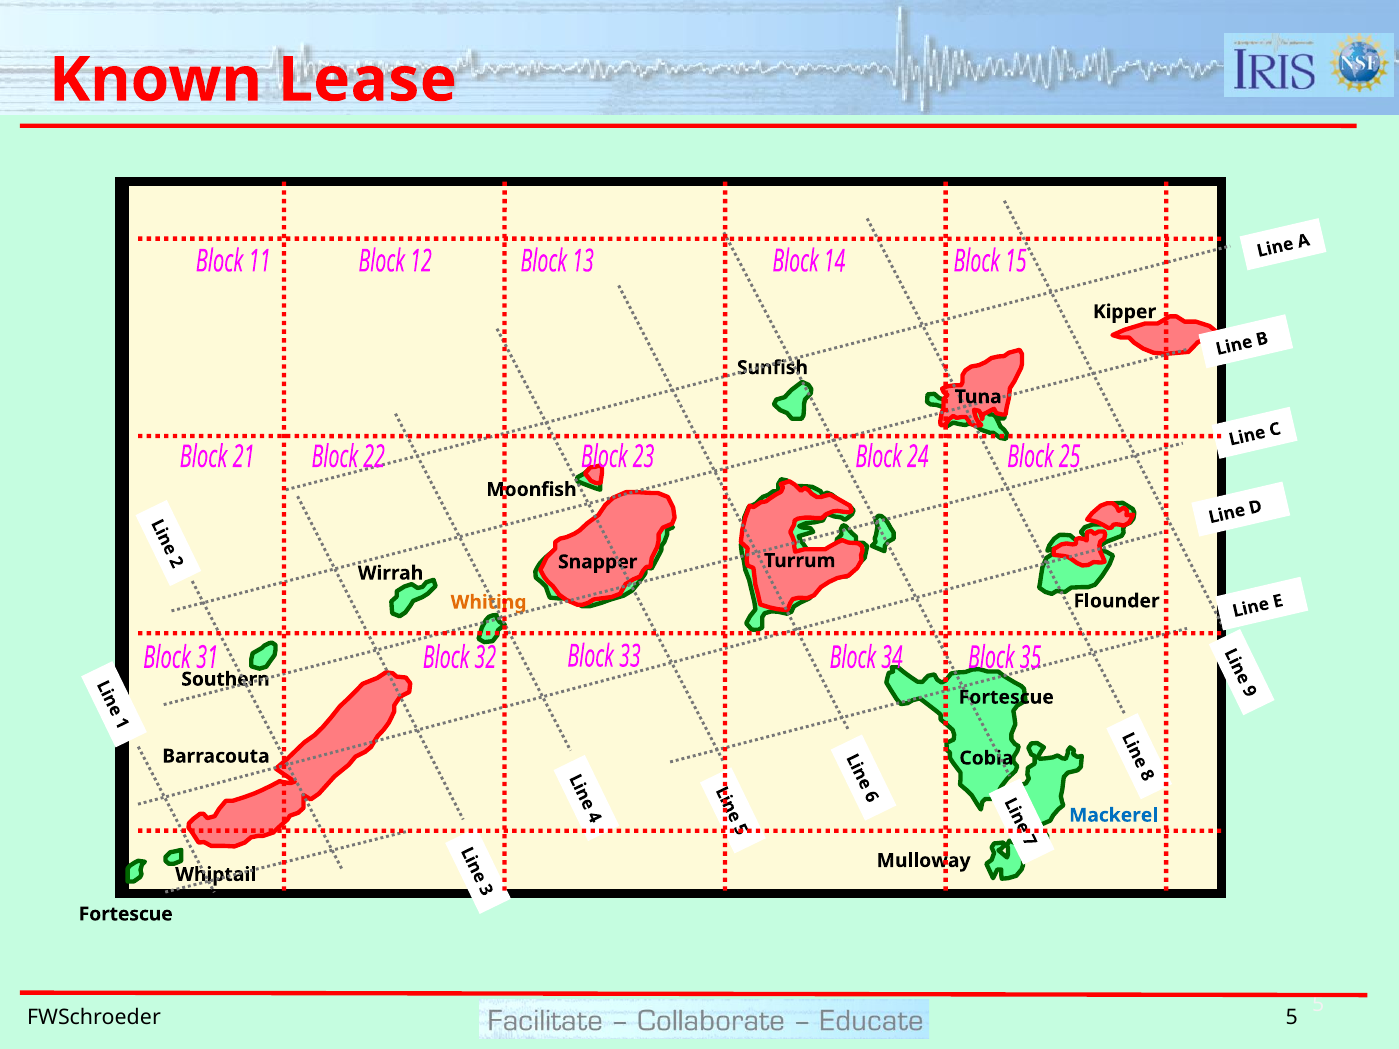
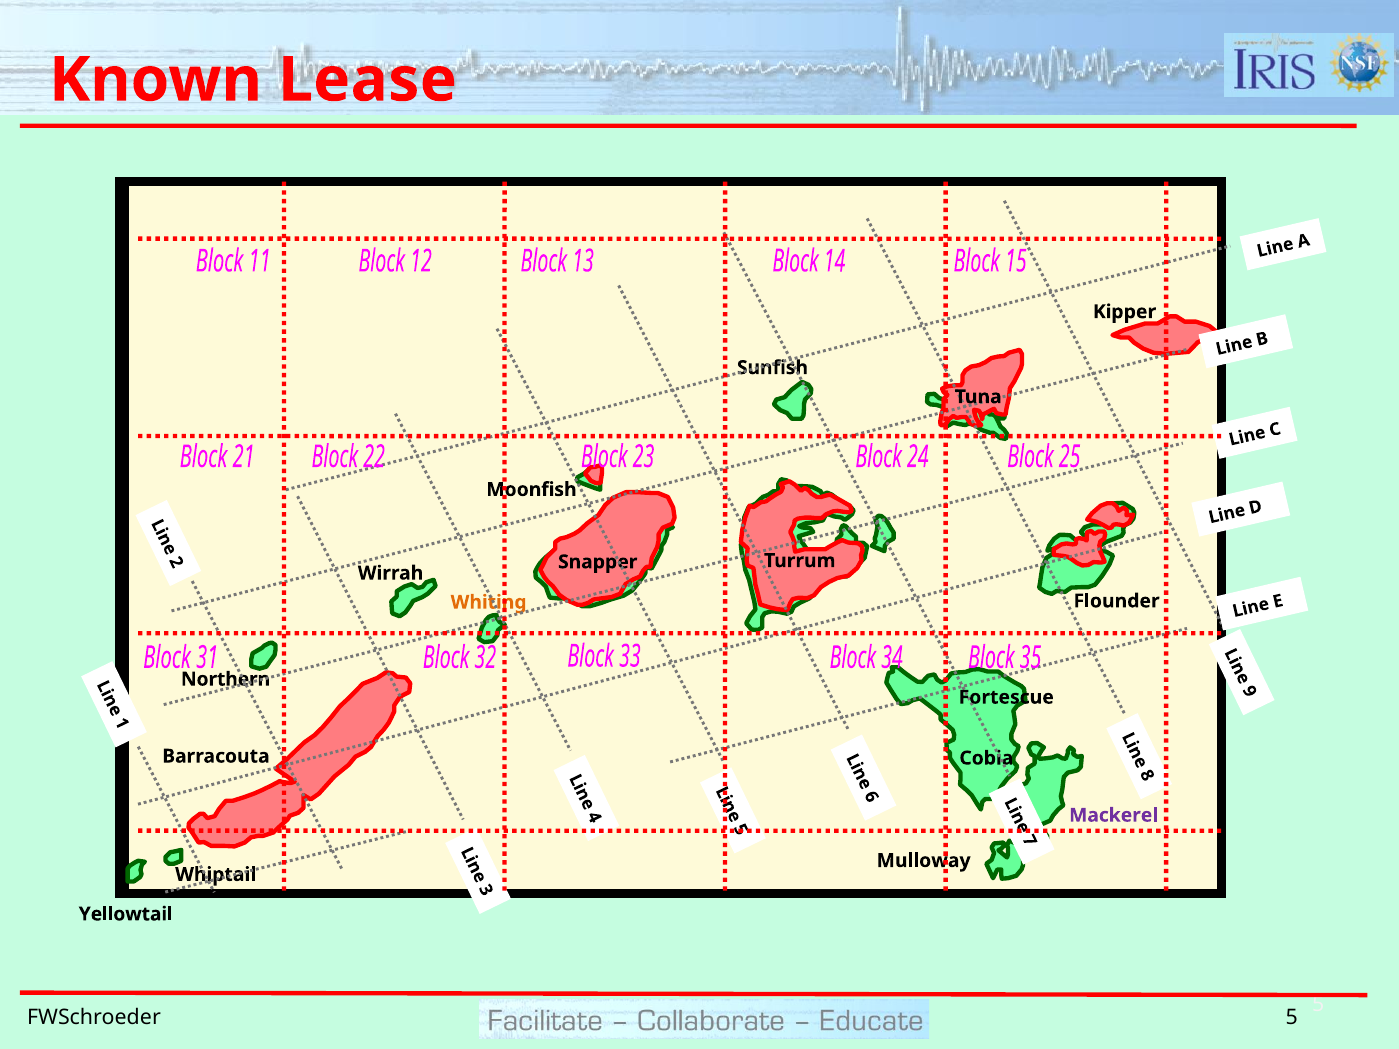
Southern: Southern -> Northern
Mackerel colour: blue -> purple
Fortescue at (126, 914): Fortescue -> Yellowtail
